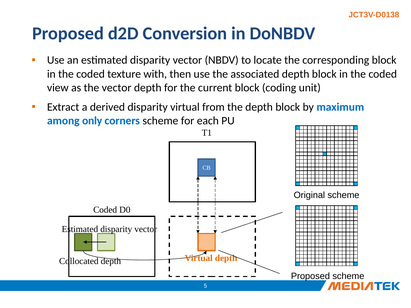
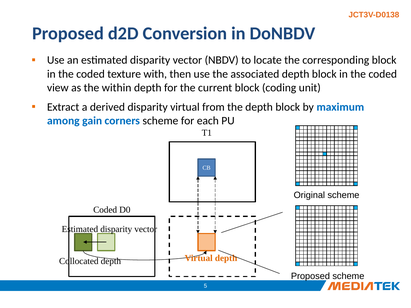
the vector: vector -> within
only: only -> gain
